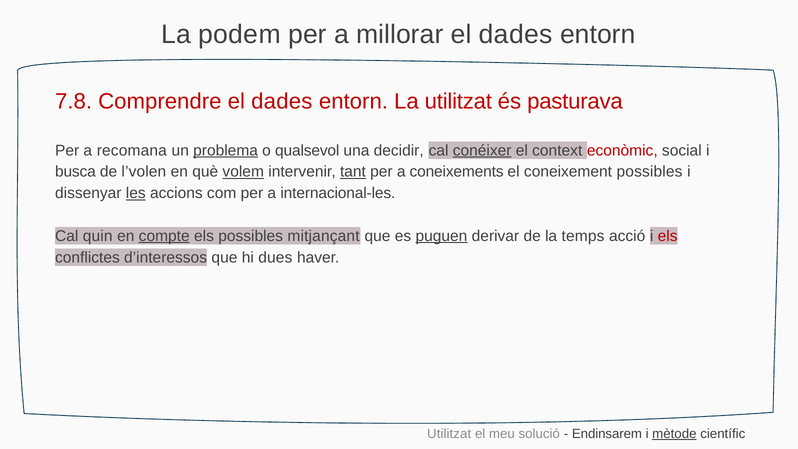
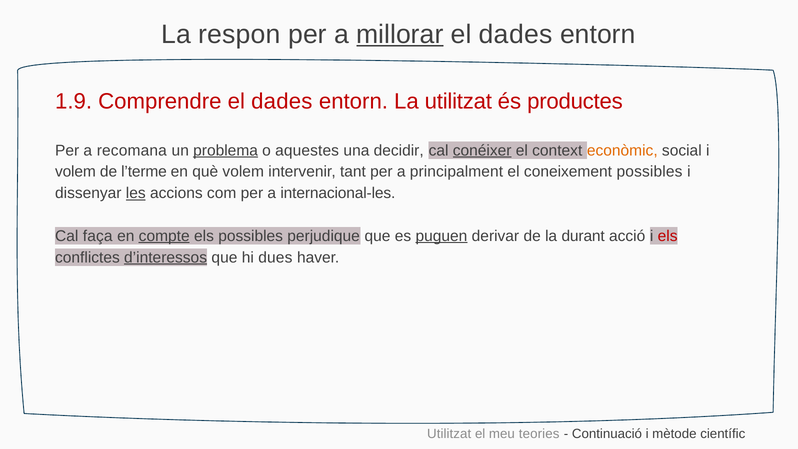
podem: podem -> respon
millorar underline: none -> present
7.8: 7.8 -> 1.9
pasturava: pasturava -> productes
qualsevol: qualsevol -> aquestes
econòmic colour: red -> orange
busca at (75, 172): busca -> volem
l’volen: l’volen -> l’terme
volem at (243, 172) underline: present -> none
tant underline: present -> none
coneixements: coneixements -> principalment
quin: quin -> faça
mitjançant: mitjançant -> perjudique
temps: temps -> durant
d’interessos underline: none -> present
solució: solució -> teories
Endinsarem: Endinsarem -> Continuació
mètode underline: present -> none
